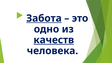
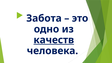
Забота underline: present -> none
